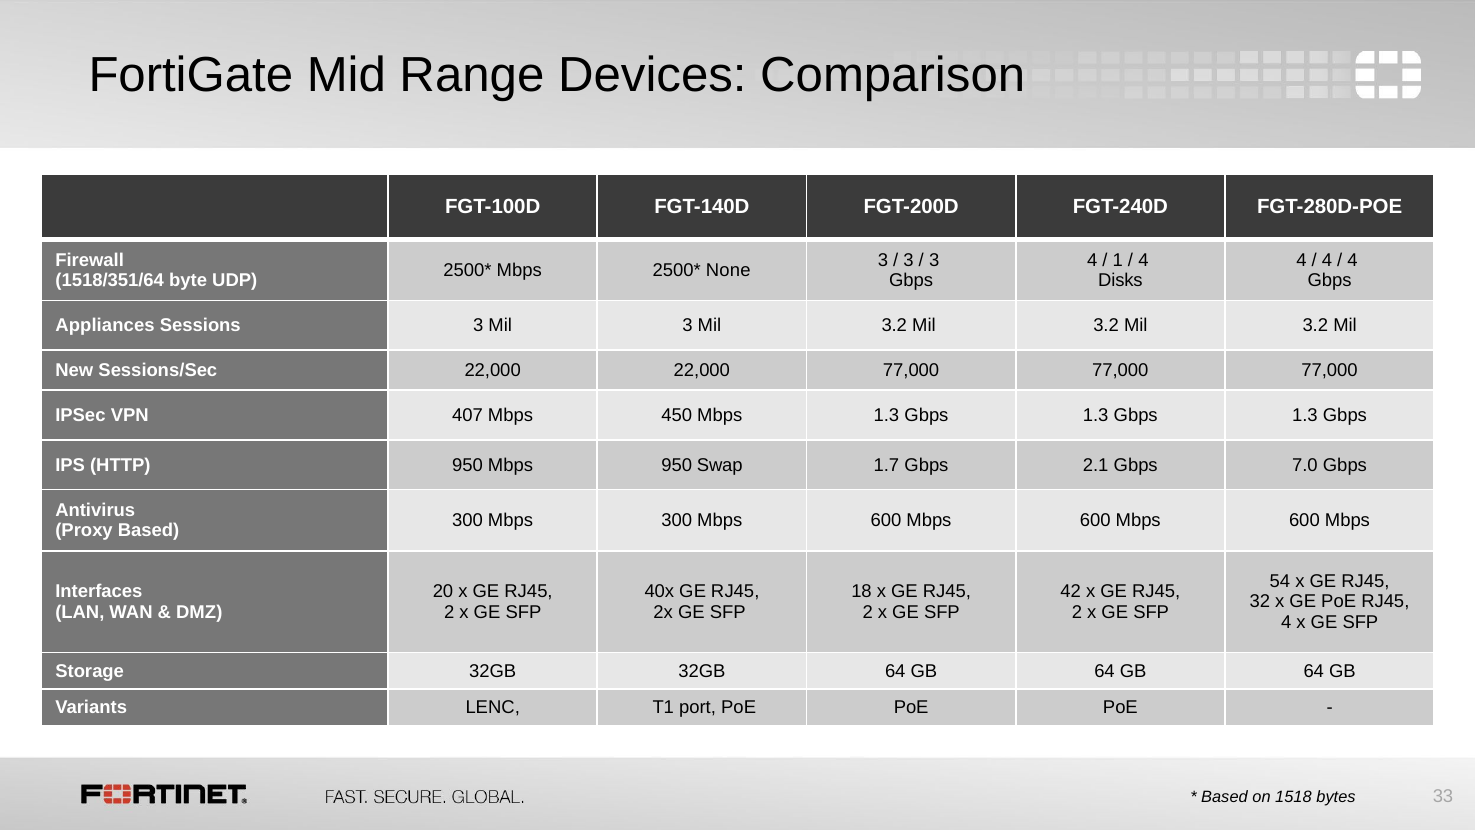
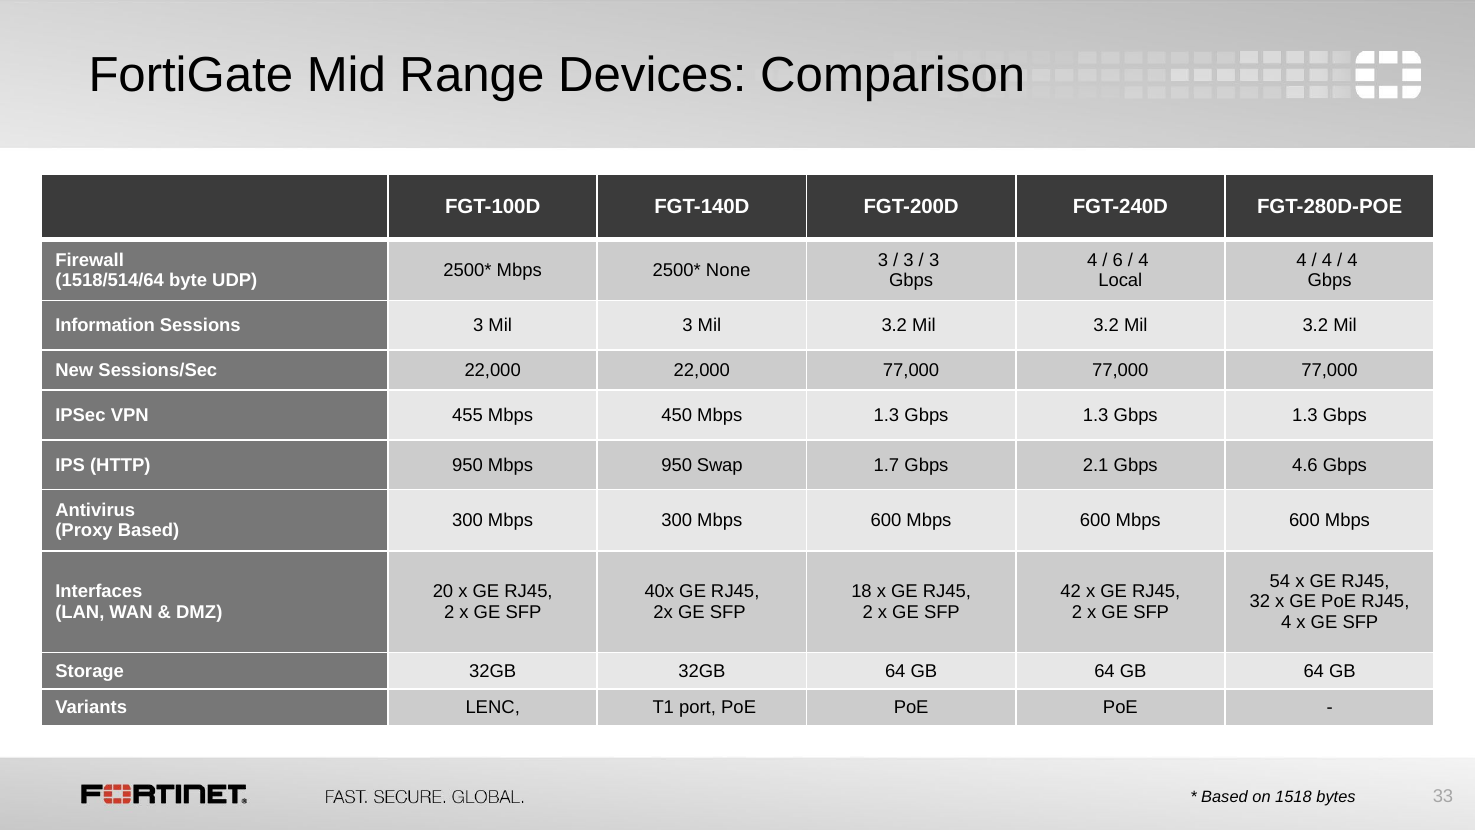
1: 1 -> 6
1518/351/64: 1518/351/64 -> 1518/514/64
Disks: Disks -> Local
Appliances: Appliances -> Information
407: 407 -> 455
7.0: 7.0 -> 4.6
